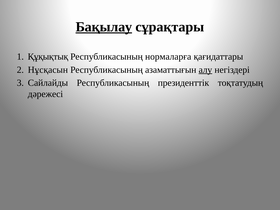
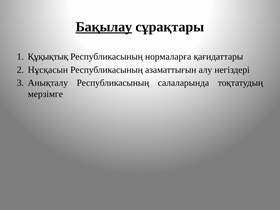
алу underline: present -> none
Сайлайды: Сайлайды -> Анықталу
президенттік: президенттік -> салаларында
дәрежесі: дәрежесі -> мерзімге
